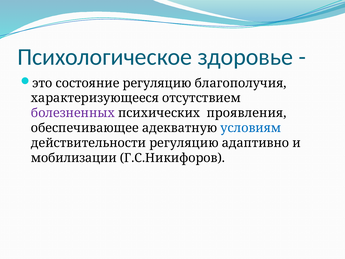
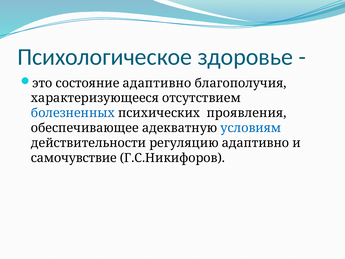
состояние регуляцию: регуляцию -> адаптивно
болезненных colour: purple -> blue
мобилизации: мобилизации -> самочувствие
